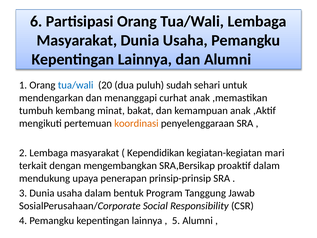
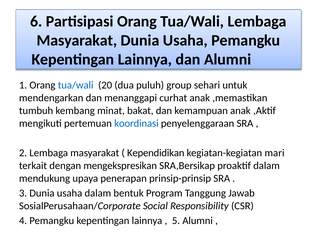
sudah: sudah -> group
koordinasi colour: orange -> blue
mengembangkan: mengembangkan -> mengekspresikan
